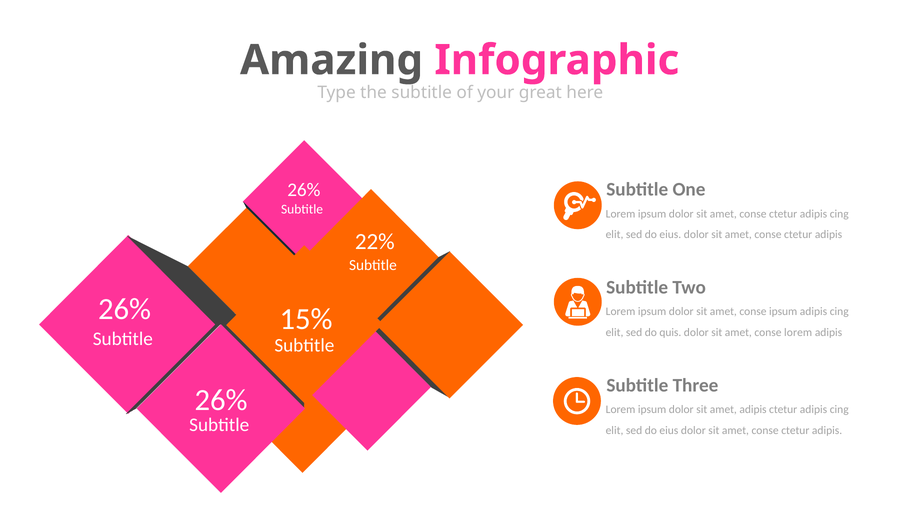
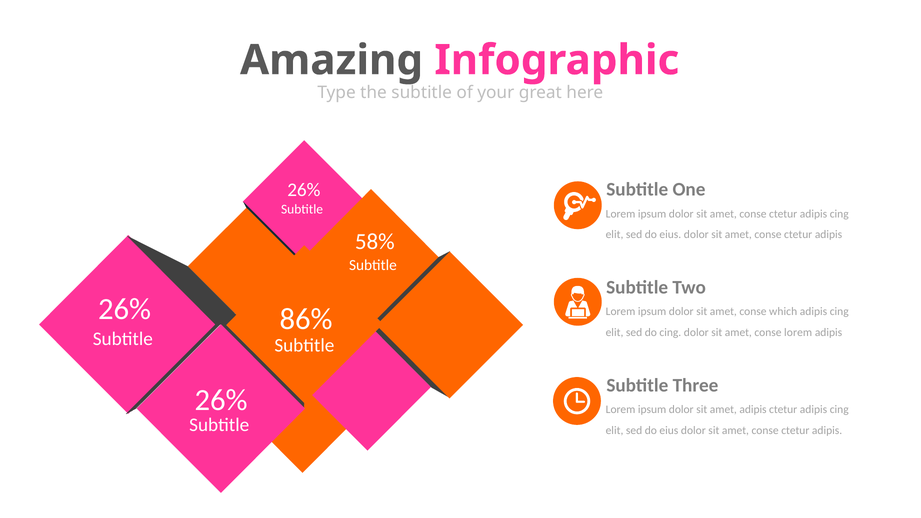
22%: 22% -> 58%
15%: 15% -> 86%
conse ipsum: ipsum -> which
do quis: quis -> cing
